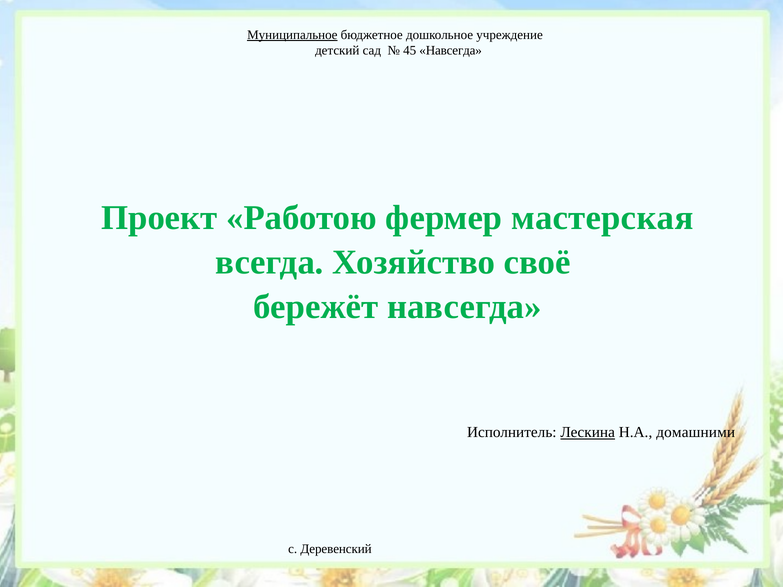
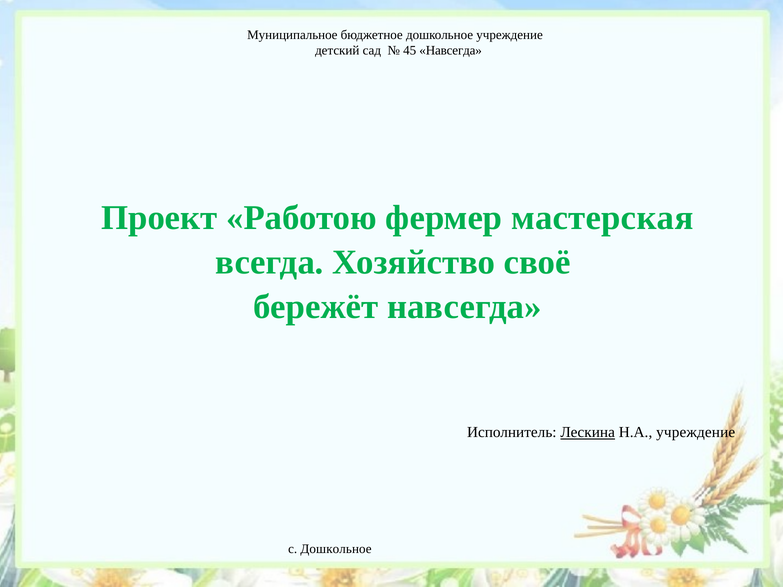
Муниципальное underline: present -> none
Н.А домашними: домашними -> учреждение
с Деревенский: Деревенский -> Дошкольное
